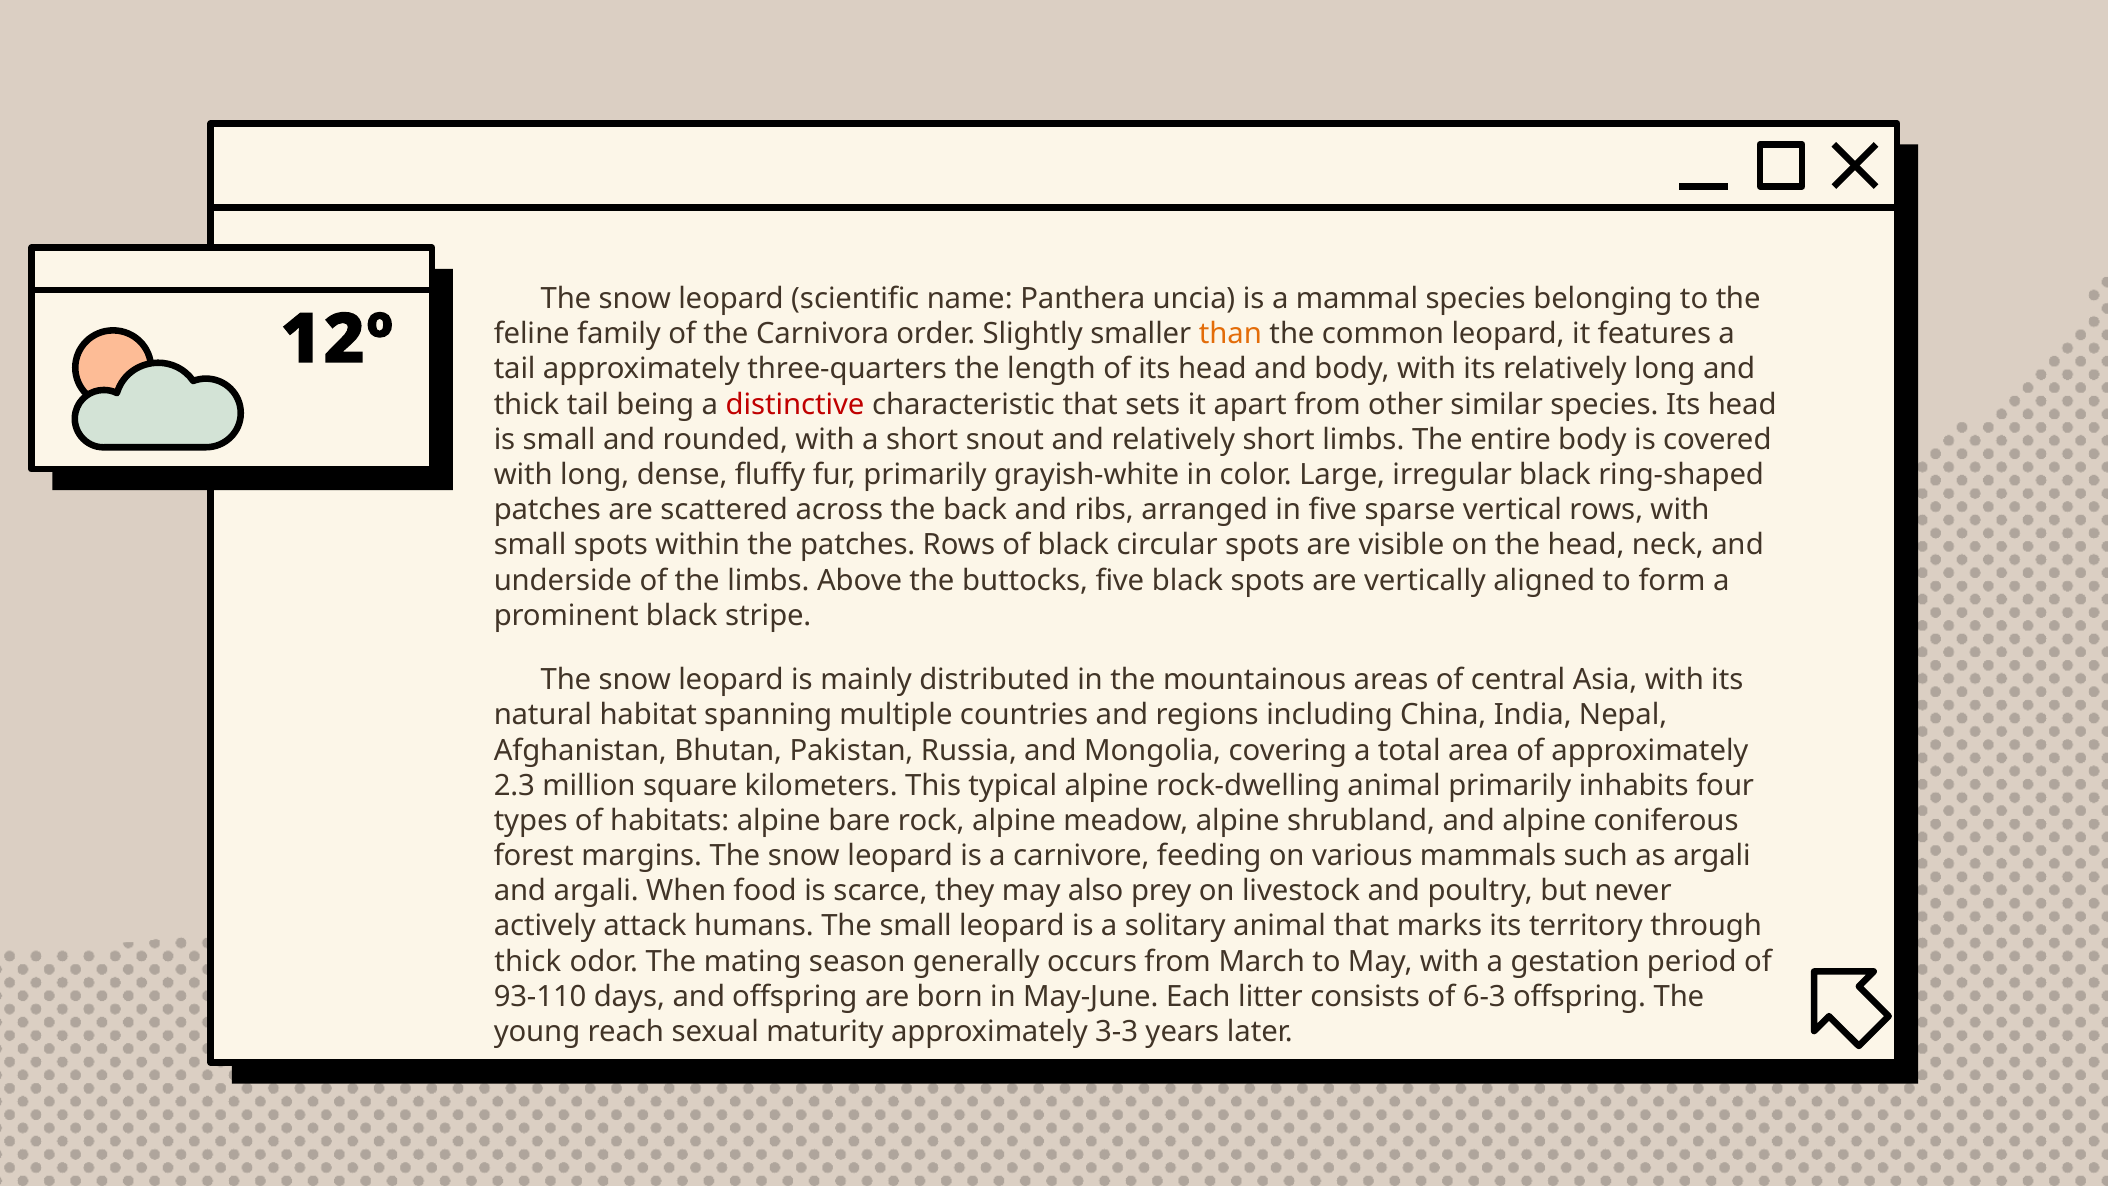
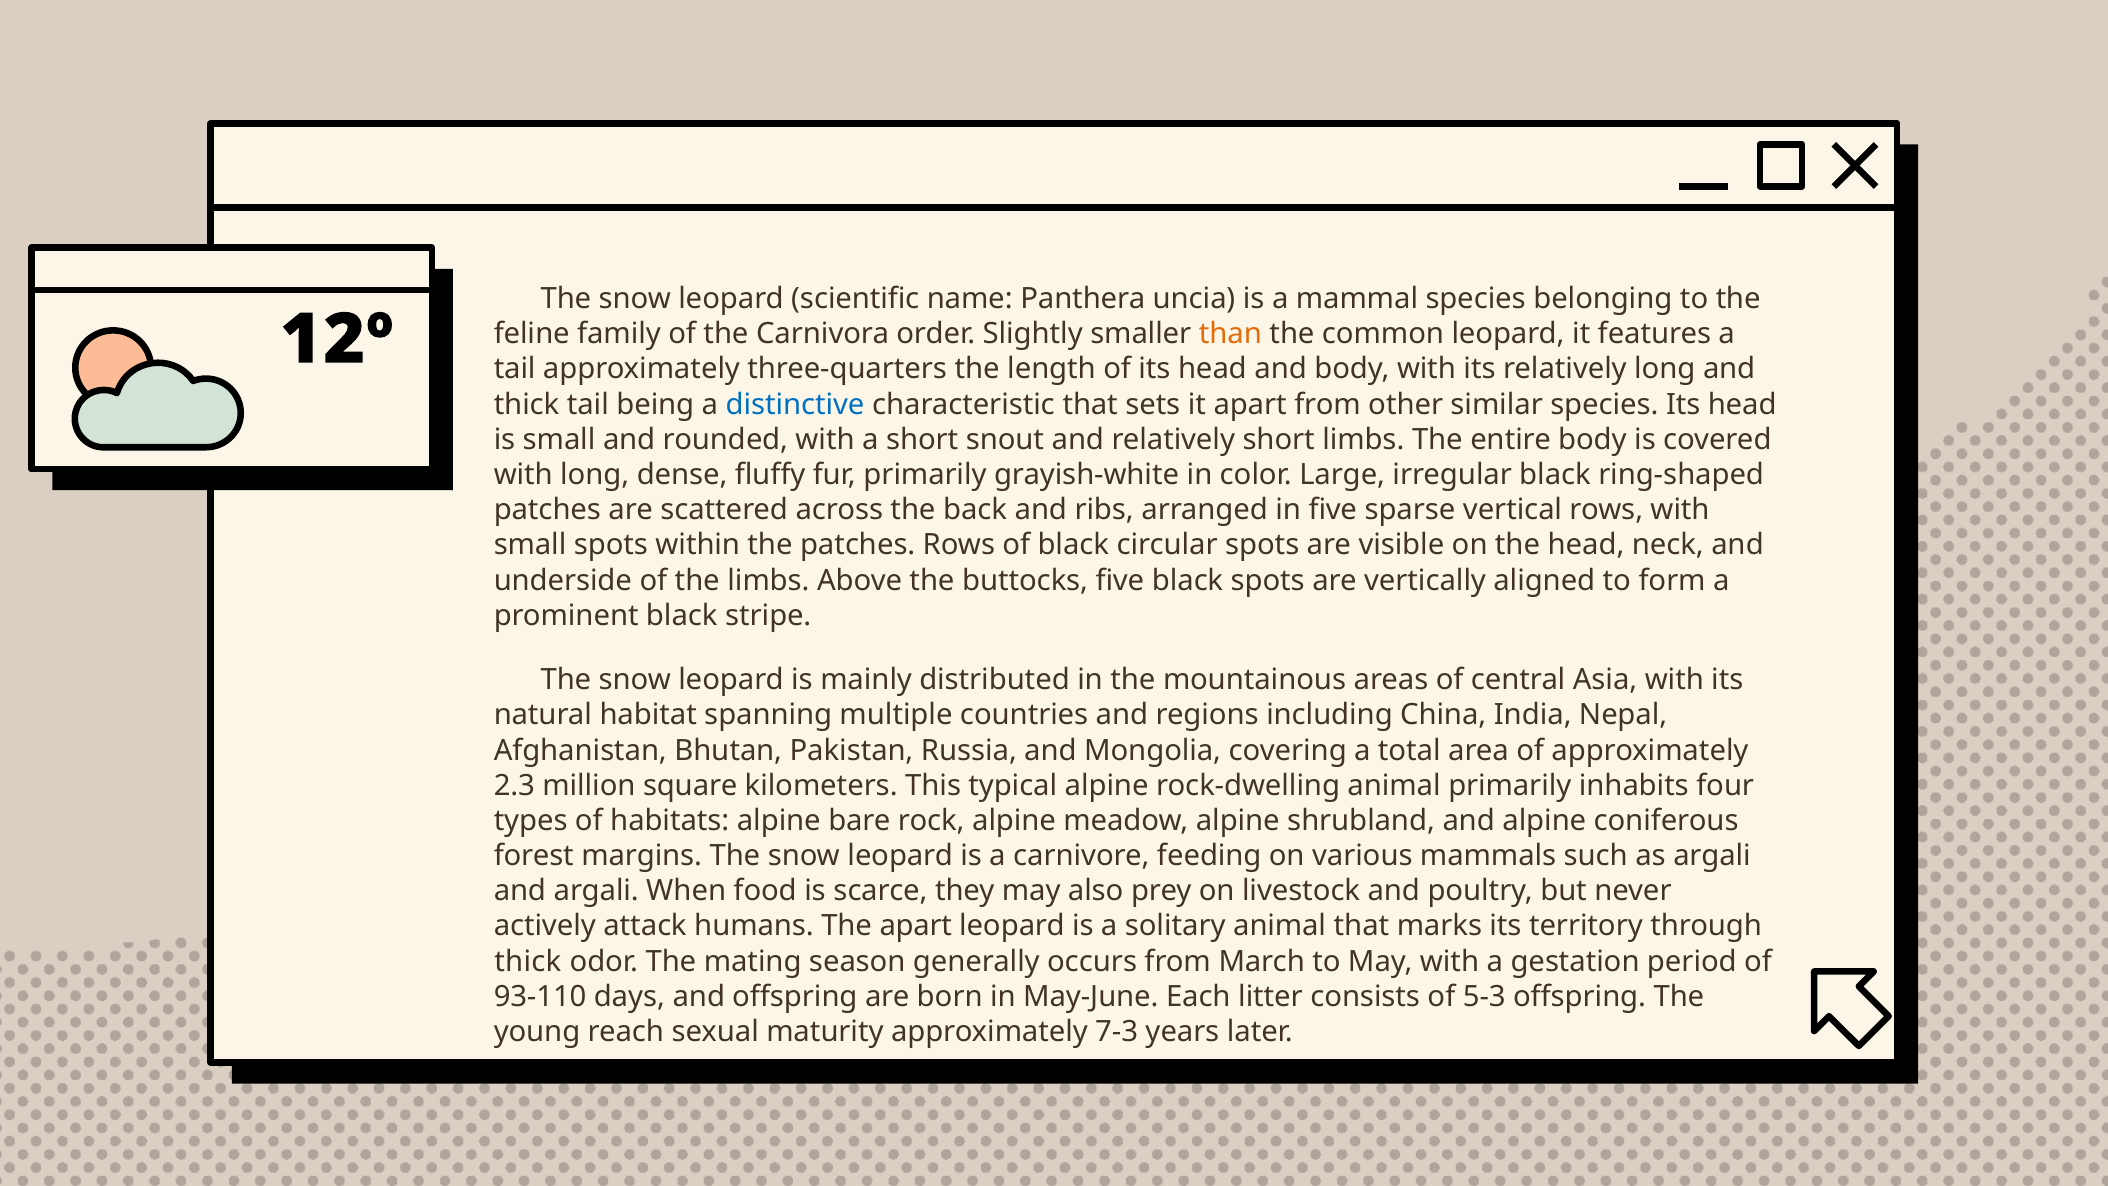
distinctive colour: red -> blue
The small: small -> apart
6-3: 6-3 -> 5-3
3-3: 3-3 -> 7-3
